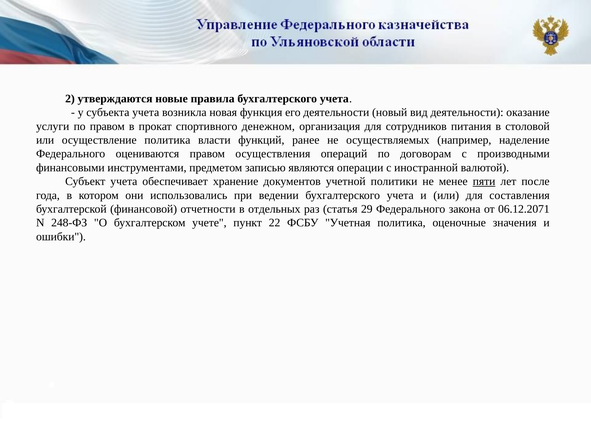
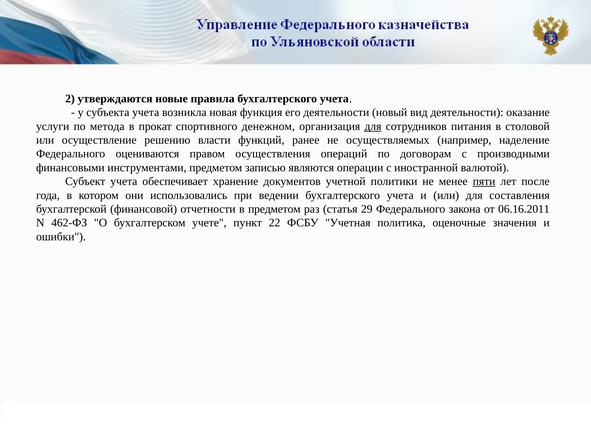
по правом: правом -> метода
для at (373, 126) underline: none -> present
осуществление политика: политика -> решению
в отдельных: отдельных -> предметом
06.12.2071: 06.12.2071 -> 06.16.2011
248-ФЗ: 248-ФЗ -> 462-ФЗ
